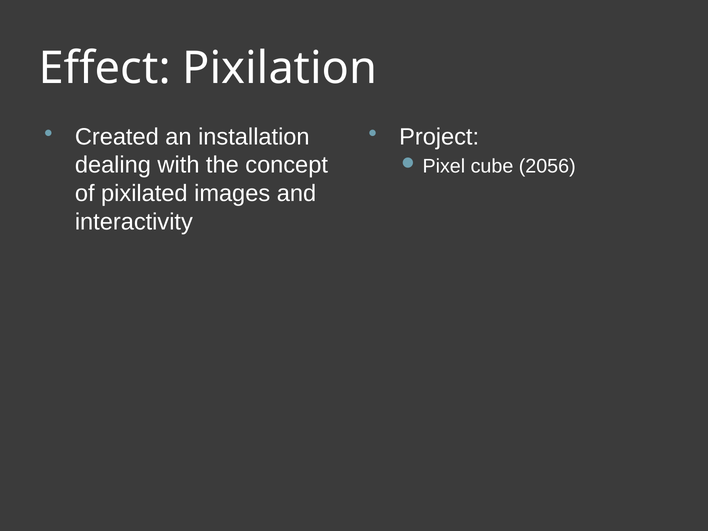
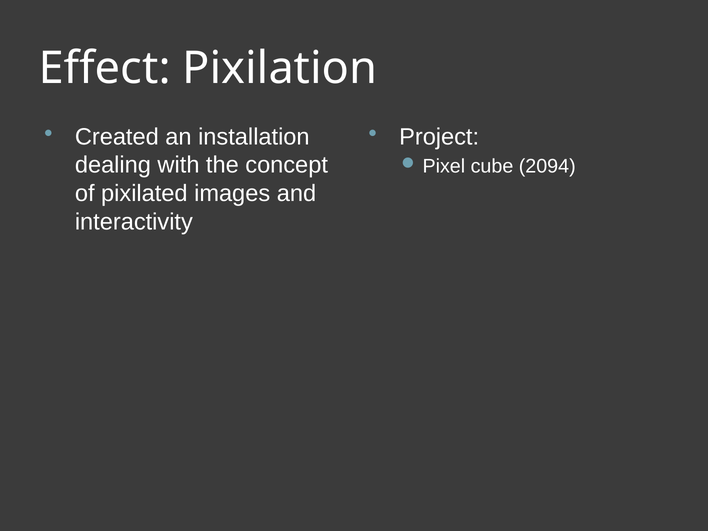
2056: 2056 -> 2094
